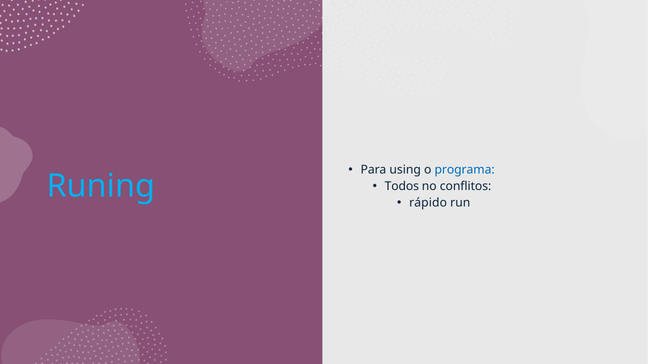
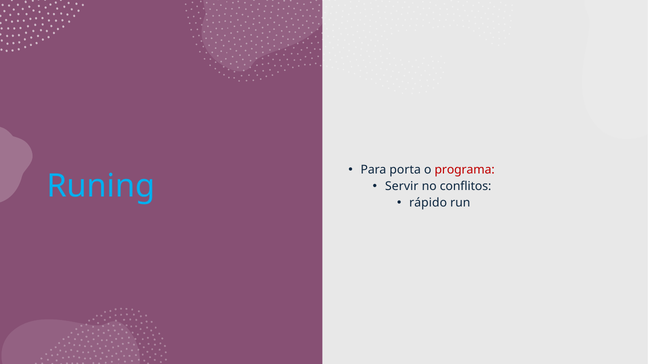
using: using -> porta
programa colour: blue -> red
Todos: Todos -> Servir
